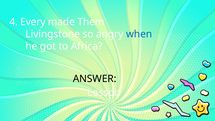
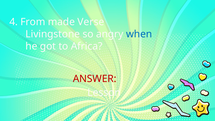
Every: Every -> From
Them: Them -> Verse
ANSWER colour: black -> red
